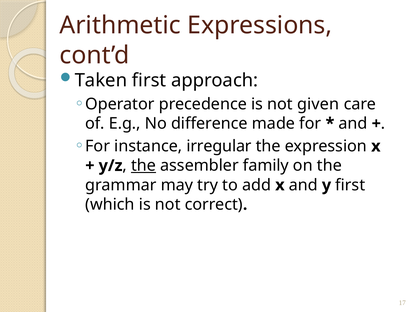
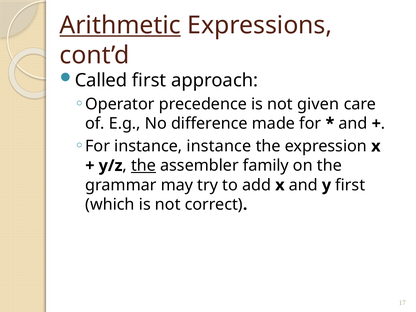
Arithmetic underline: none -> present
Taken: Taken -> Called
instance irregular: irregular -> instance
